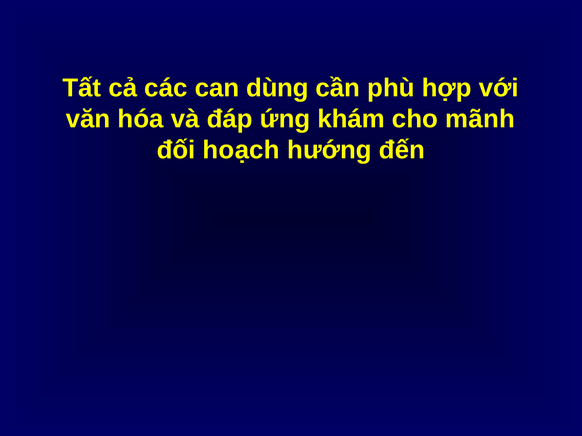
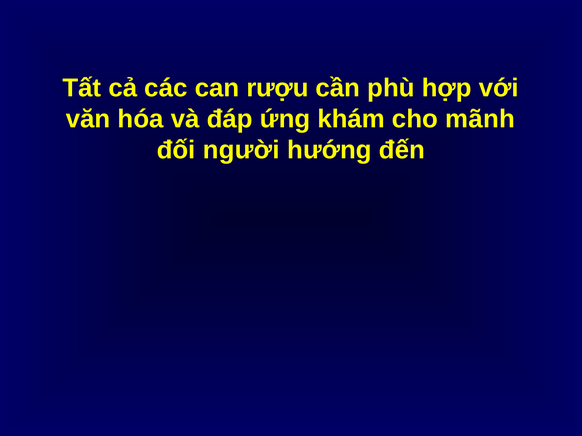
dùng: dùng -> rượu
hoạch: hoạch -> người
